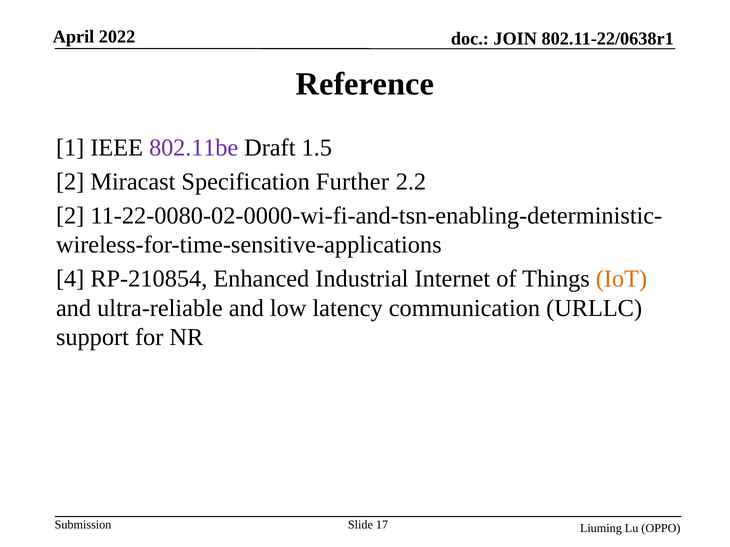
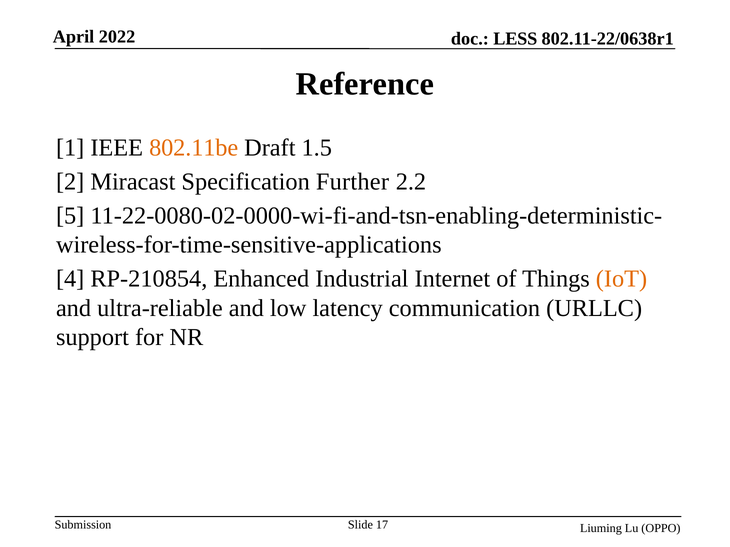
JOIN: JOIN -> LESS
802.11be colour: purple -> orange
2 at (70, 216): 2 -> 5
